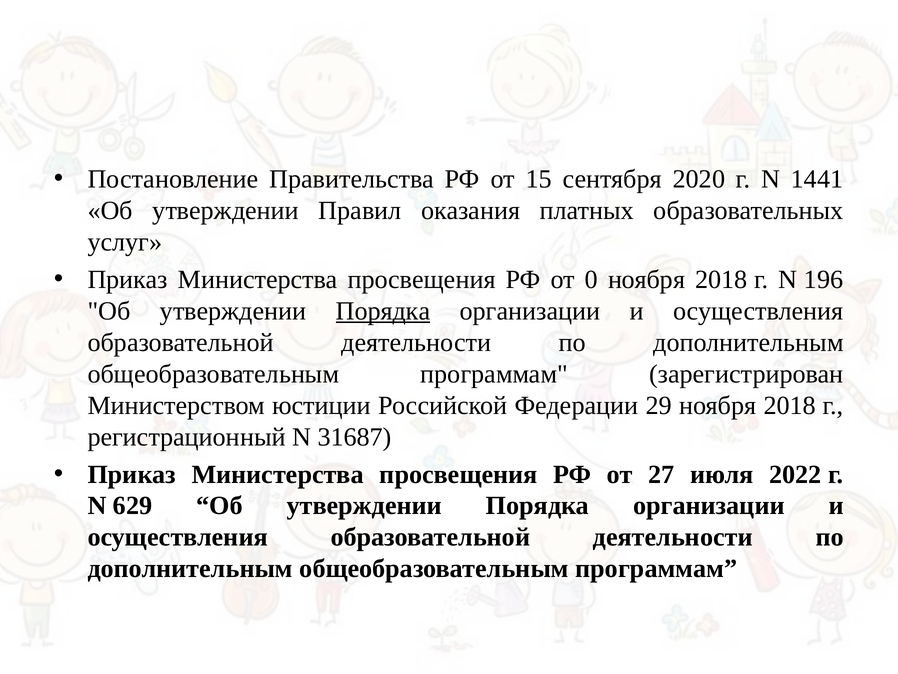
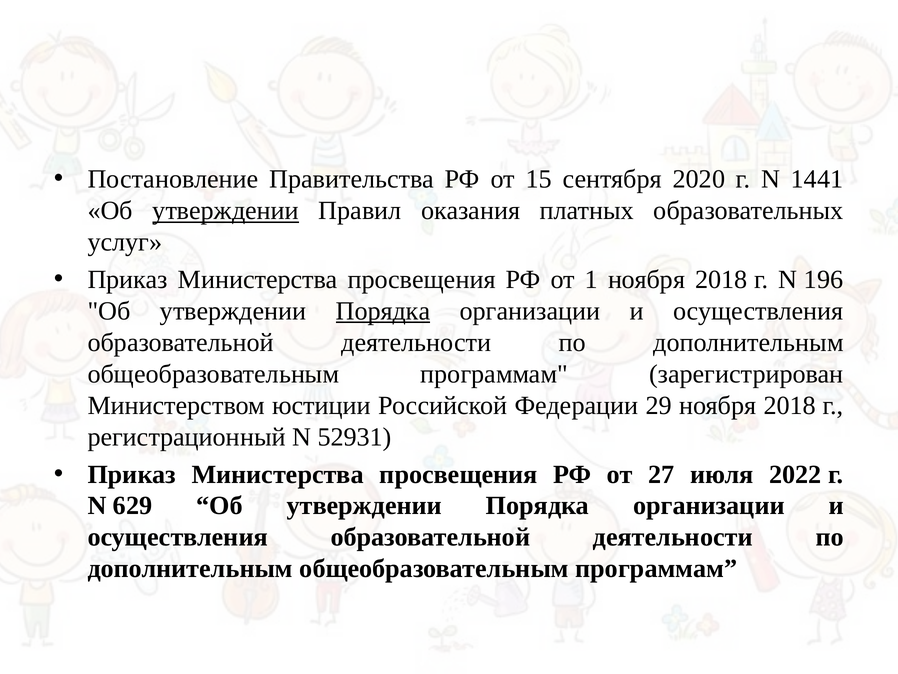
утверждении at (226, 211) underline: none -> present
0: 0 -> 1
31687: 31687 -> 52931
